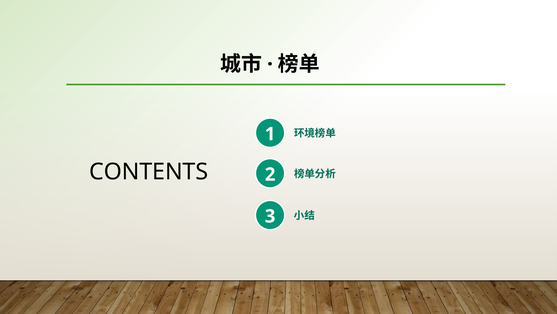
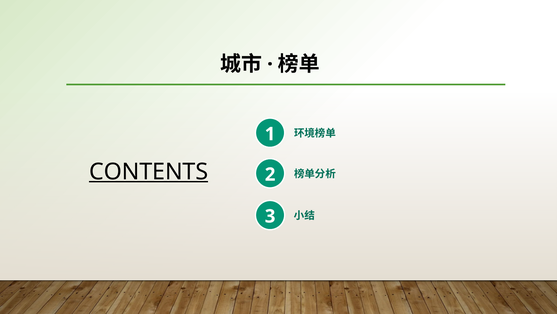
CONTENTS underline: none -> present
